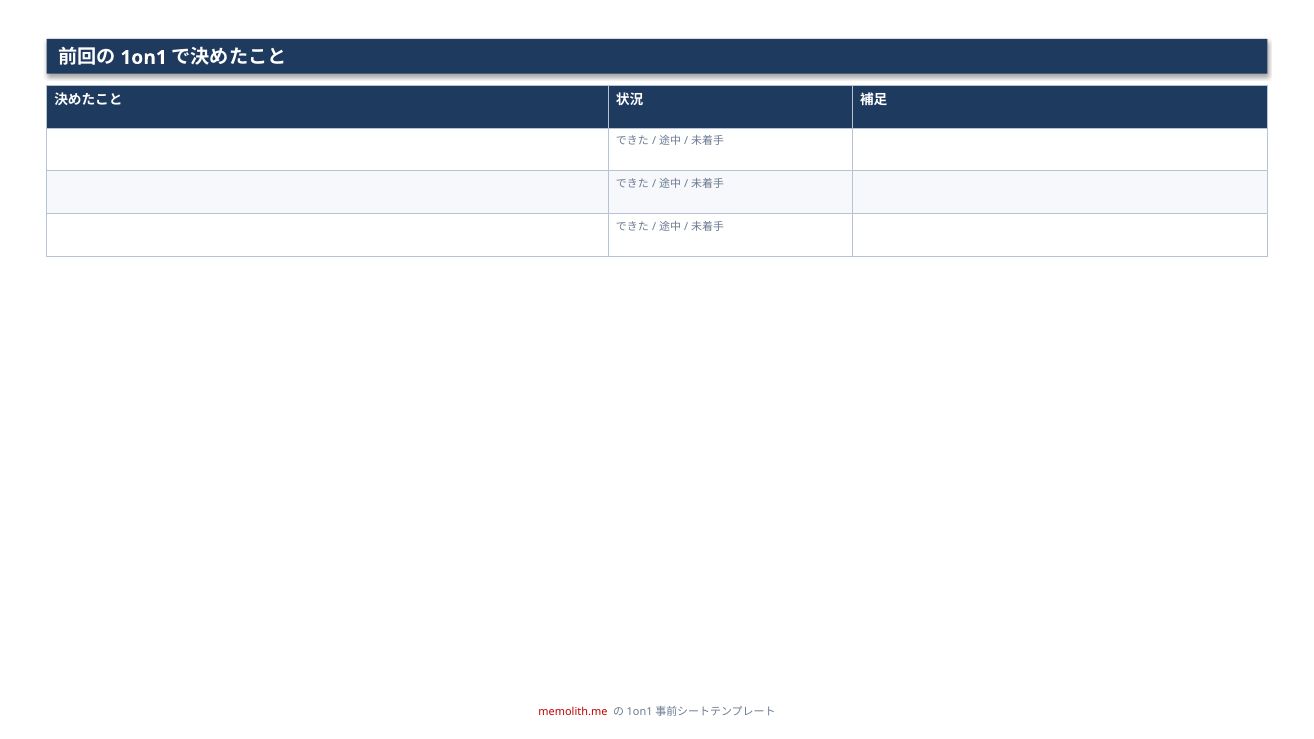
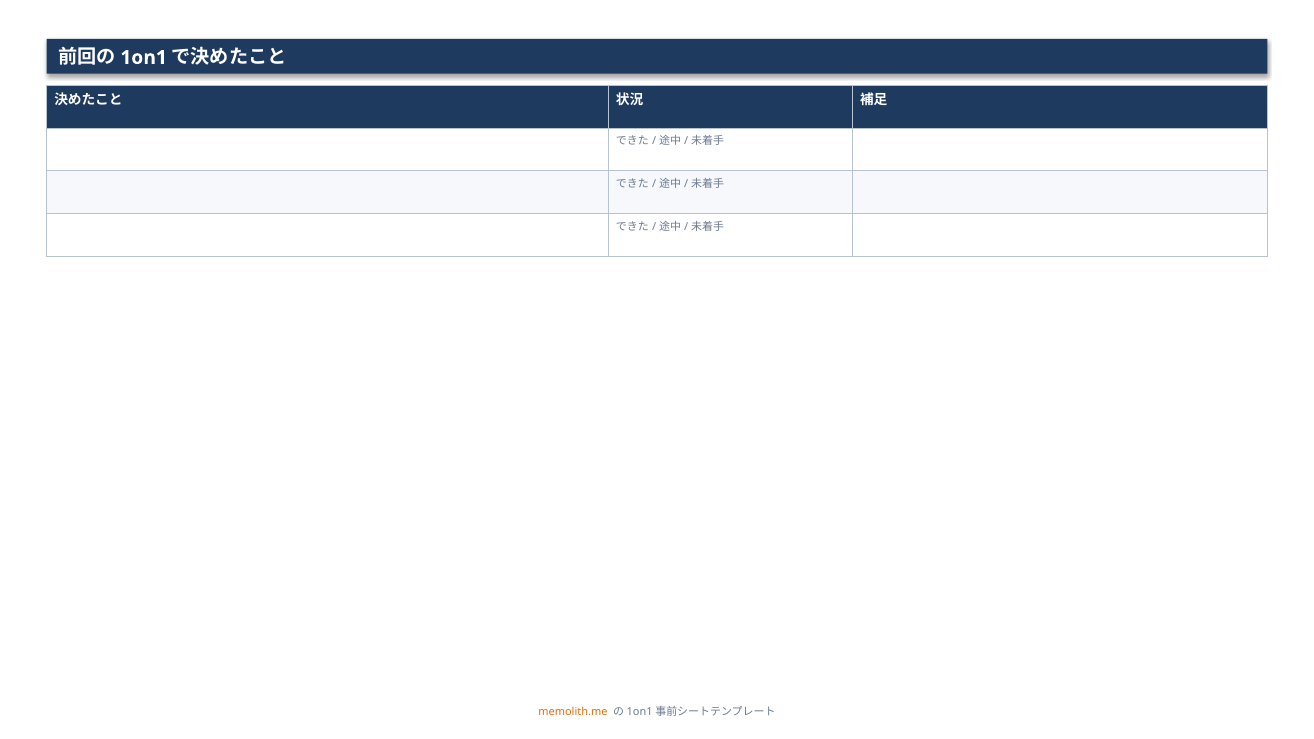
memolith.me colour: red -> orange
